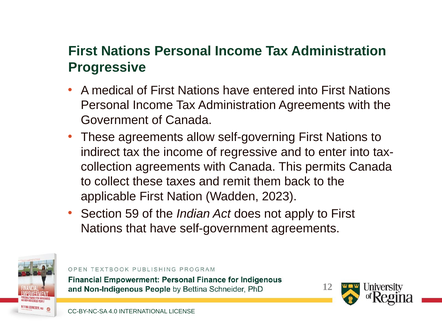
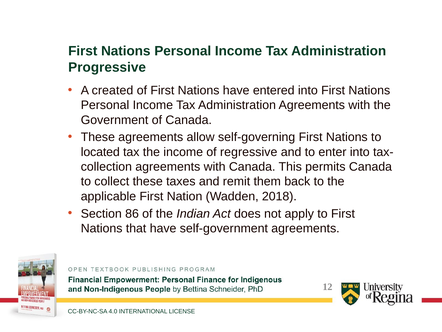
medical: medical -> created
indirect: indirect -> located
2023: 2023 -> 2018
59: 59 -> 86
